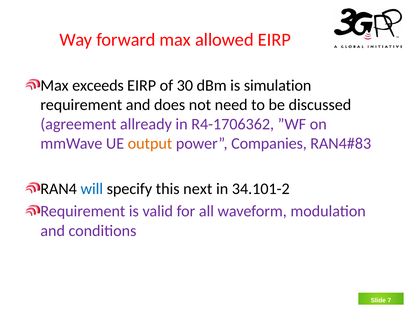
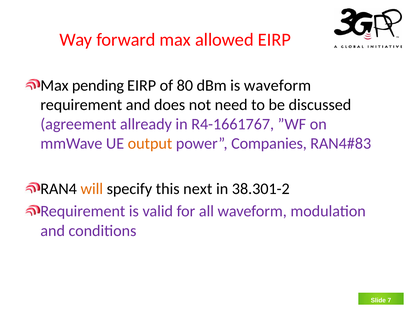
exceeds: exceeds -> pending
30: 30 -> 80
is simulation: simulation -> waveform
R4-1706362: R4-1706362 -> R4-1661767
will colour: blue -> orange
34.101-2: 34.101-2 -> 38.301-2
